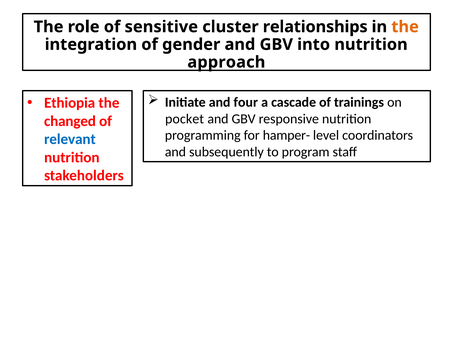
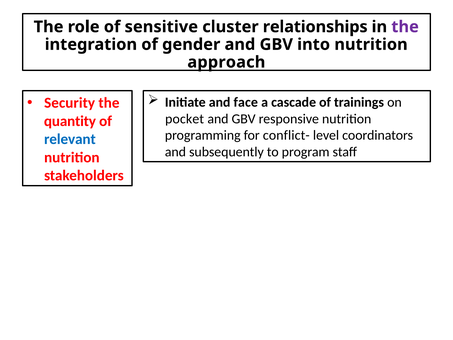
the at (405, 27) colour: orange -> purple
four: four -> face
Ethiopia: Ethiopia -> Security
changed: changed -> quantity
hamper-: hamper- -> conflict-
